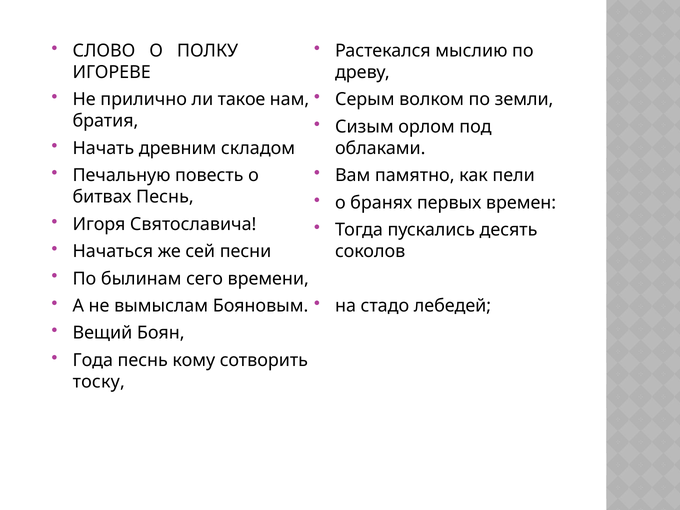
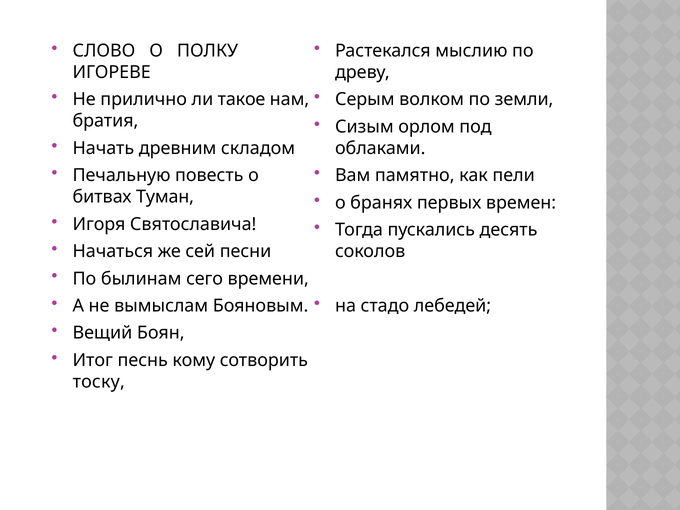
битвах Песнь: Песнь -> Туман
Года: Года -> Итог
